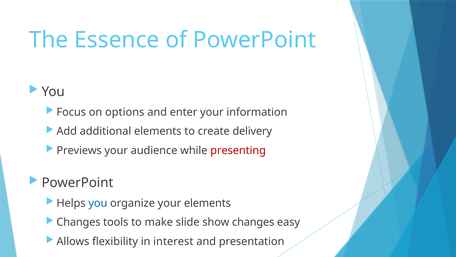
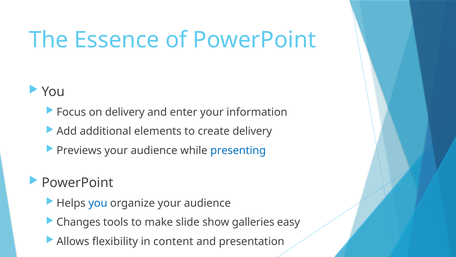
on options: options -> delivery
presenting colour: red -> blue
organize your elements: elements -> audience
show changes: changes -> galleries
interest: interest -> content
